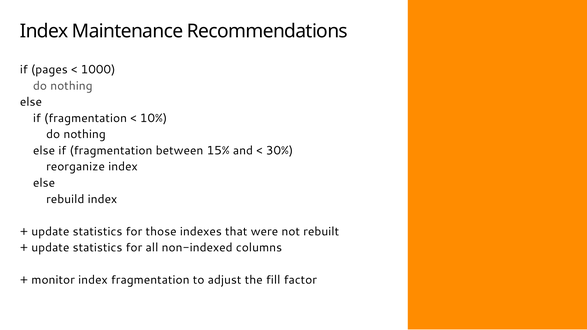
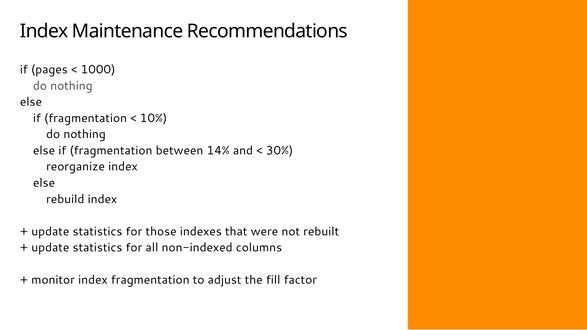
15%: 15% -> 14%
